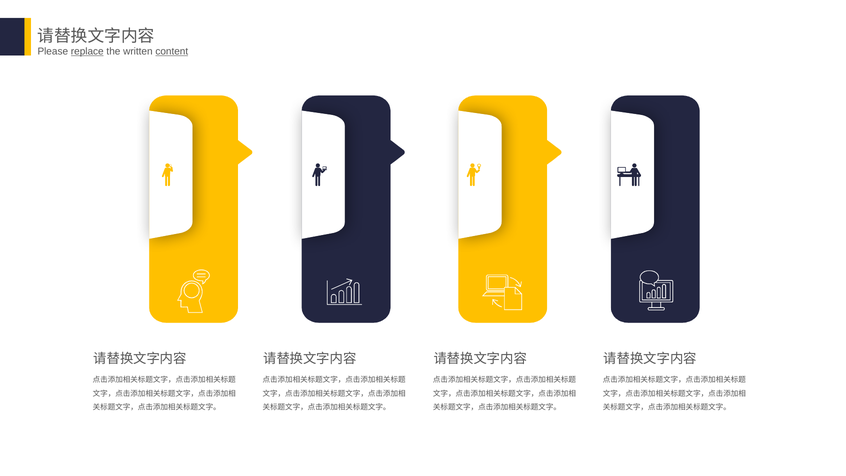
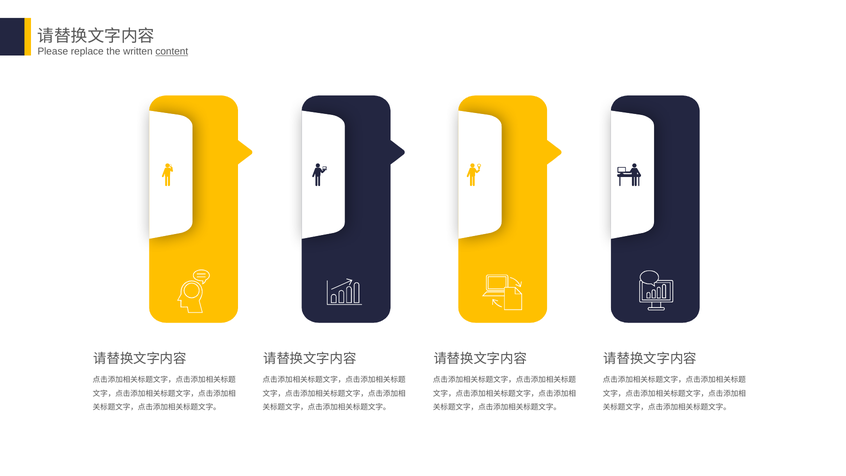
replace underline: present -> none
